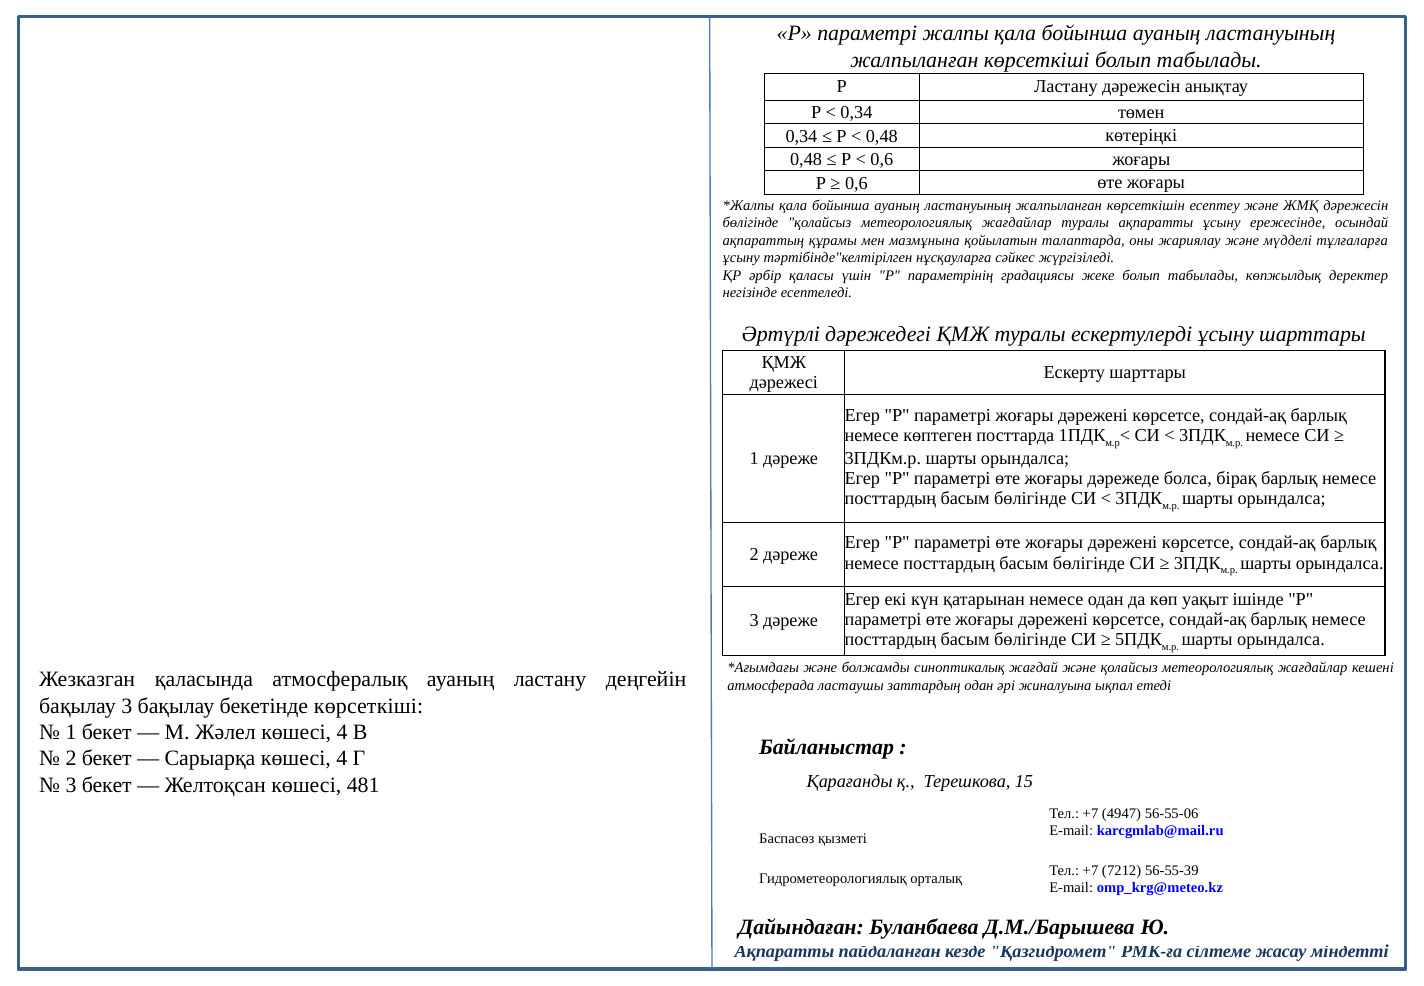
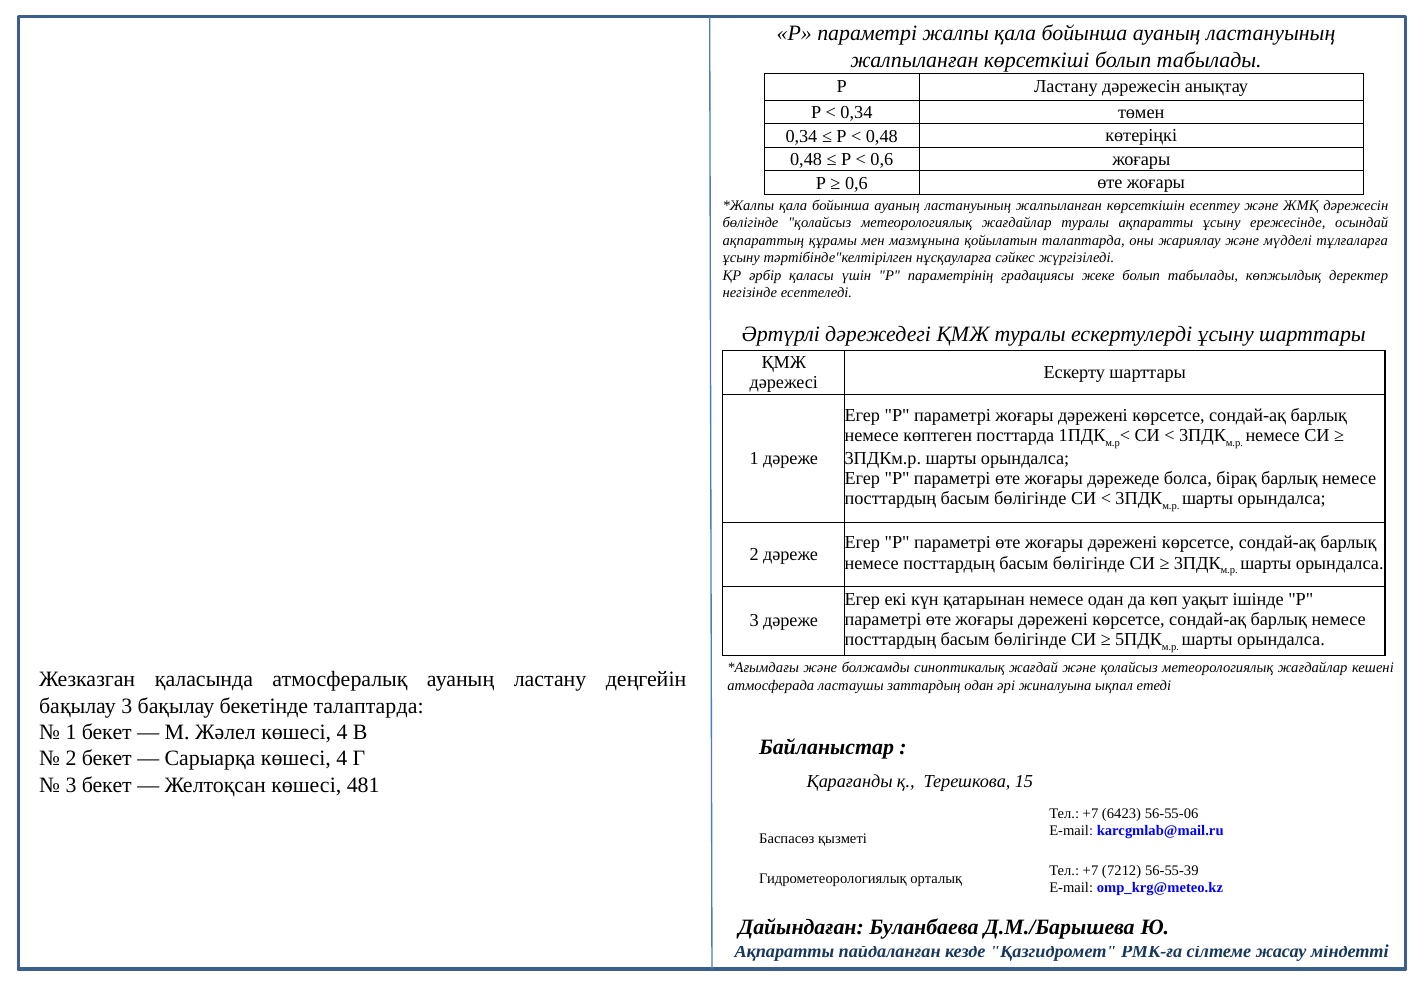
бекетінде көрсеткіші: көрсеткіші -> талаптарда
4947: 4947 -> 6423
